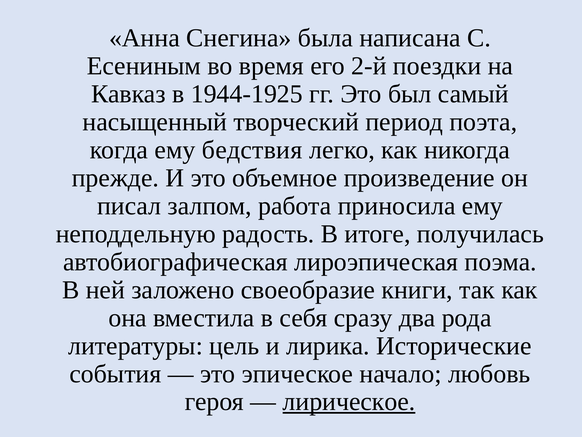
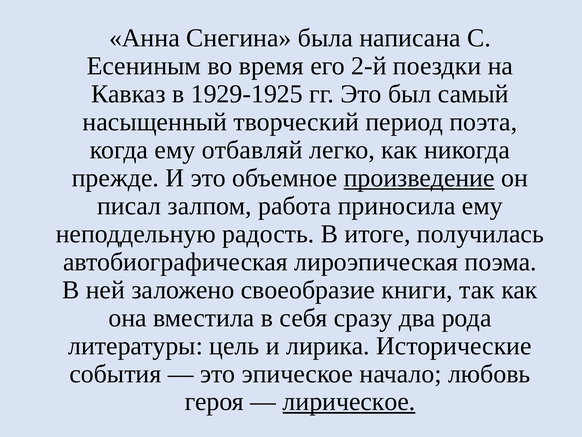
1944-1925: 1944-1925 -> 1929-1925
бедствия: бедствия -> отбавляй
произведение underline: none -> present
